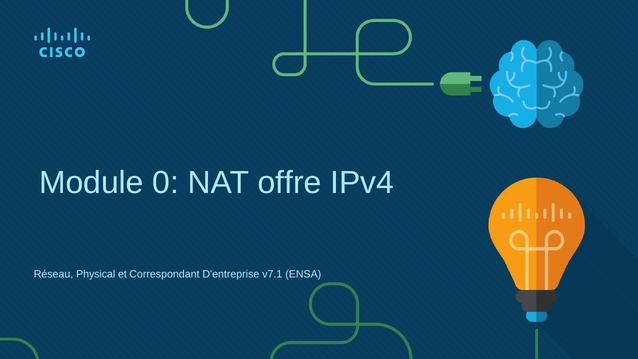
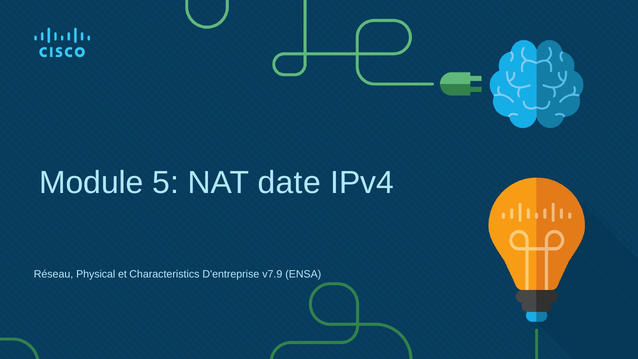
0: 0 -> 5
offre: offre -> date
Correspondant: Correspondant -> Characteristics
v7.1: v7.1 -> v7.9
